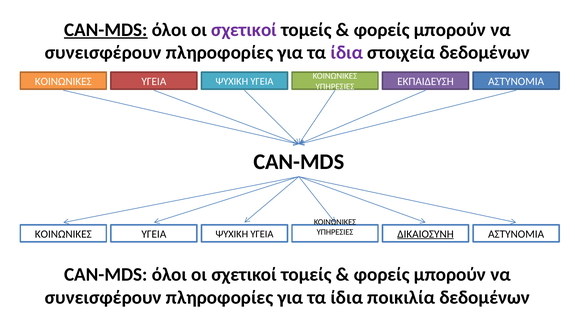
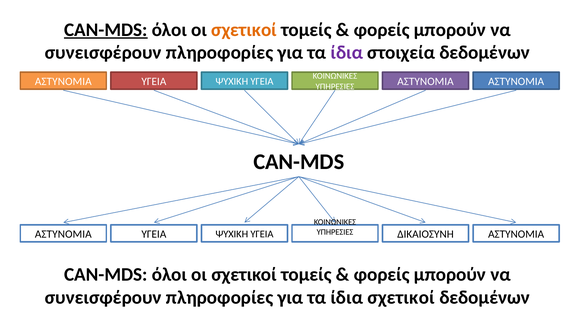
σχετικοί at (244, 30) colour: purple -> orange
ΚΟΙΝΩΝΙΚΕΣ at (63, 82): ΚΟΙΝΩΝΙΚΕΣ -> ΑΣΤΥΝΟΜΙΑ
ΥΠΗΡΕΣΙΕΣ ΕΚΠΑΙΔΕΥΣΗ: ΕΚΠΑΙΔΕΥΣΗ -> ΑΣΤΥΝΟΜΙΑ
ΔΙΚΑΙΟΣΥΝΗ underline: present -> none
ΚΟΙΝΩΝΙΚΕΣ at (63, 234): ΚΟΙΝΩΝΙΚΕΣ -> ΑΣΤΥΝΟΜΙΑ
ίδια ποικιλία: ποικιλία -> σχετικοί
